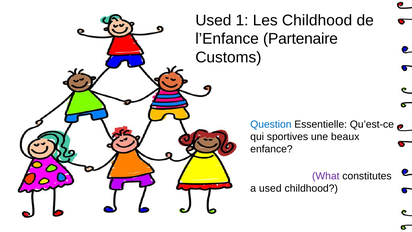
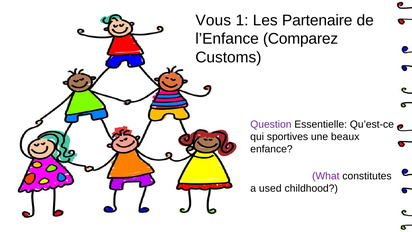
Used at (213, 20): Used -> Vous
Les Childhood: Childhood -> Partenaire
Partenaire: Partenaire -> Comparez
Question colour: blue -> purple
